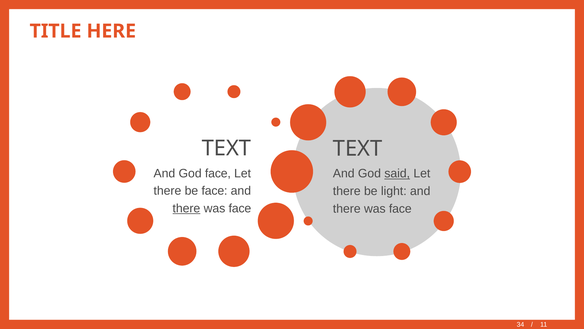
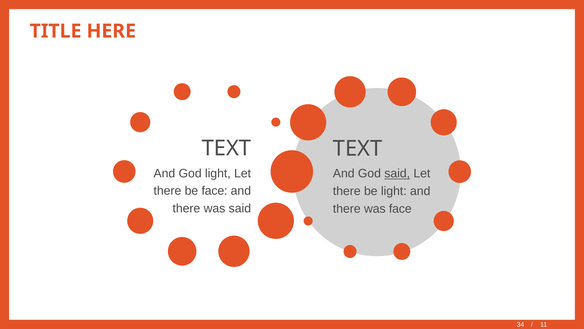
God face: face -> light
there at (186, 208) underline: present -> none
face at (240, 208): face -> said
